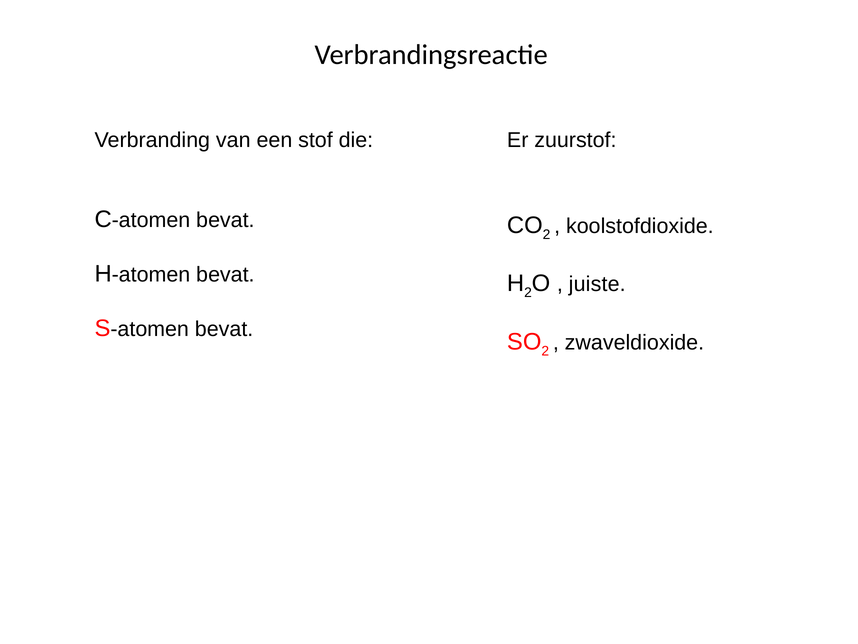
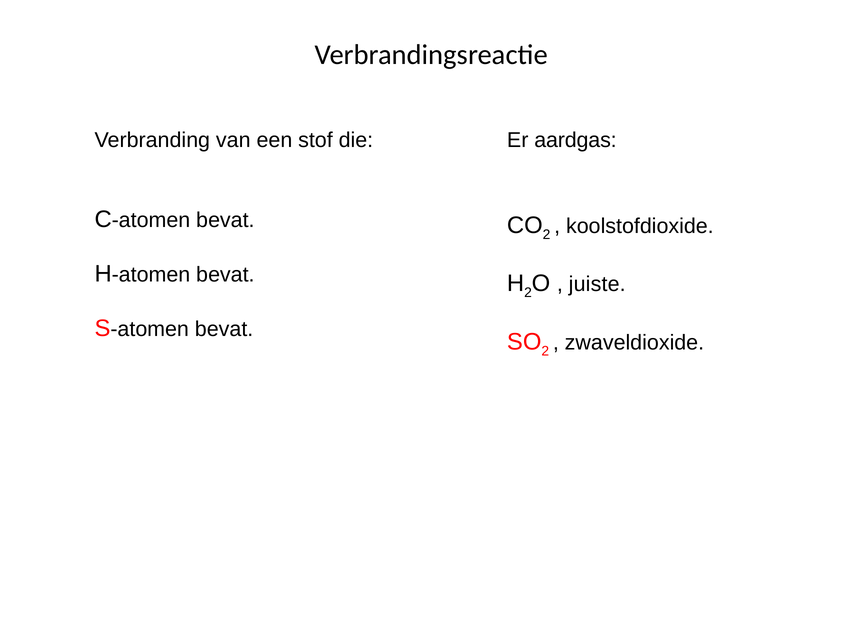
zuurstof: zuurstof -> aardgas
